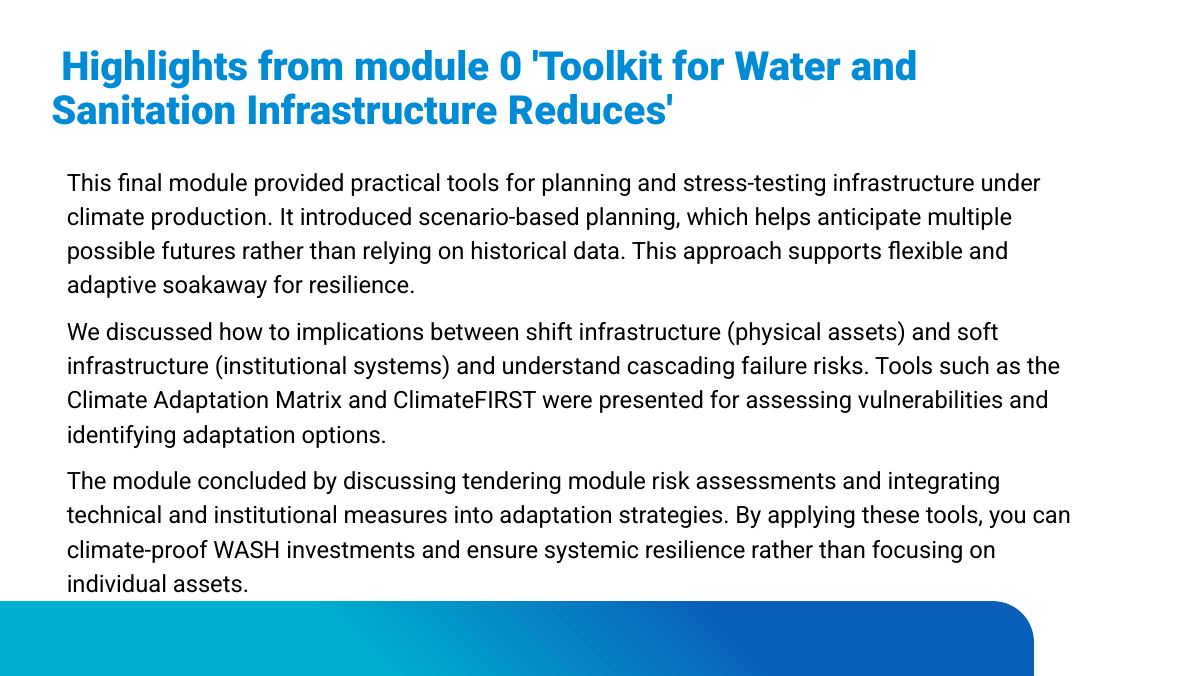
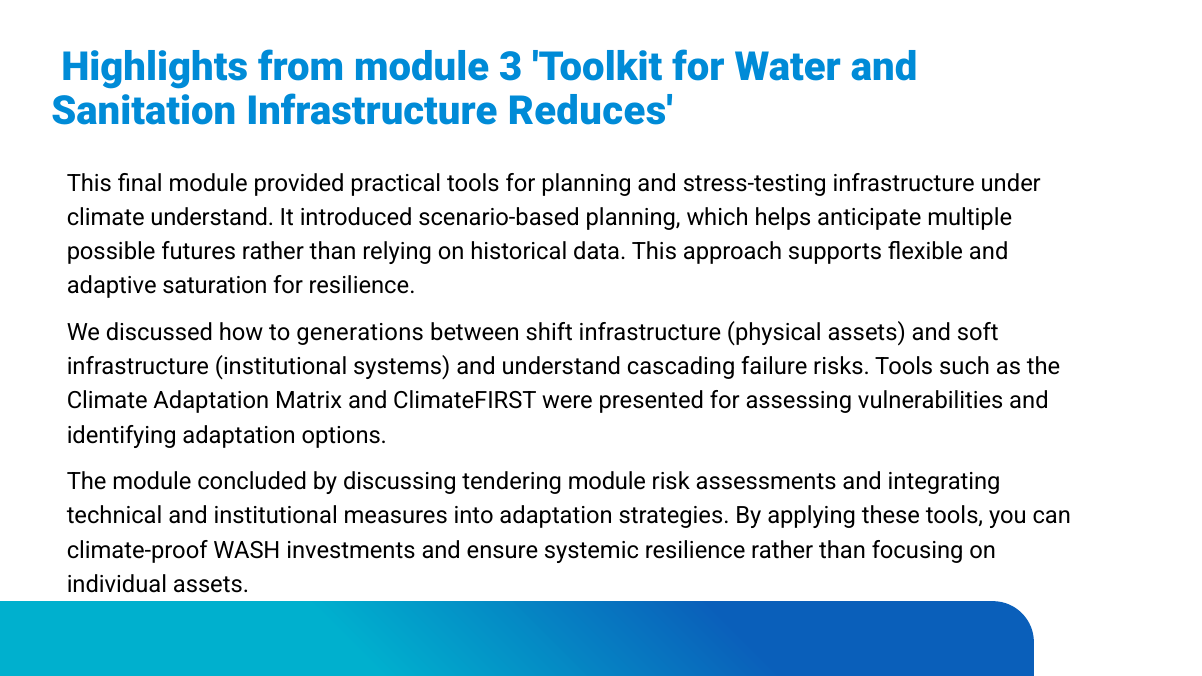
0: 0 -> 3
climate production: production -> understand
soakaway: soakaway -> saturation
implications: implications -> generations
